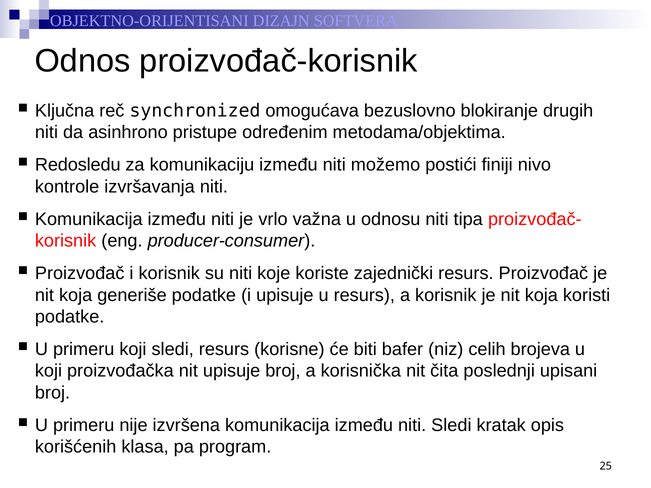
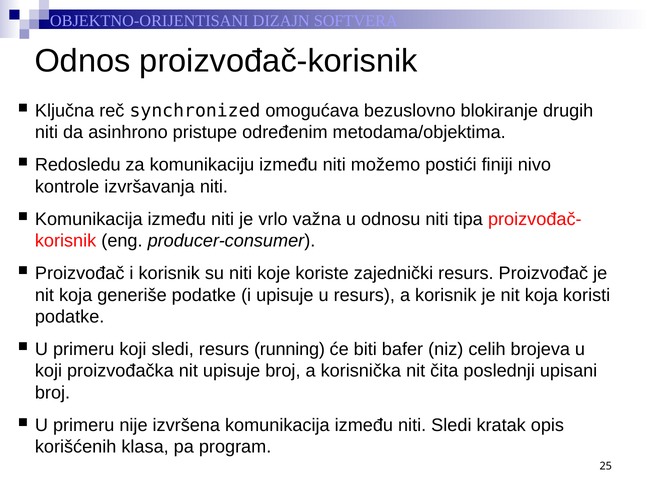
korisne: korisne -> running
